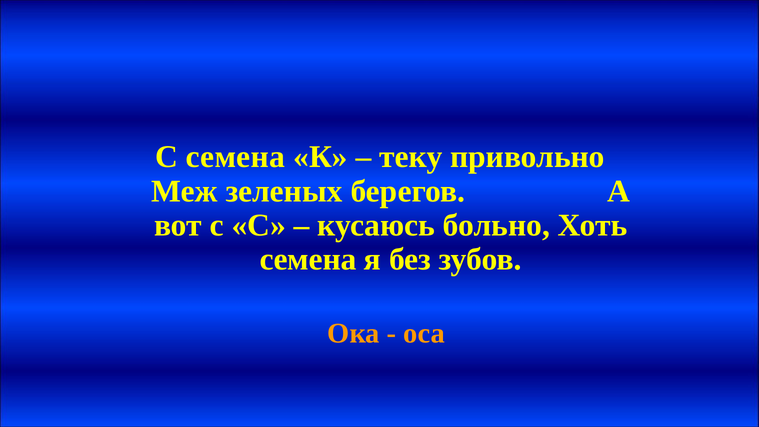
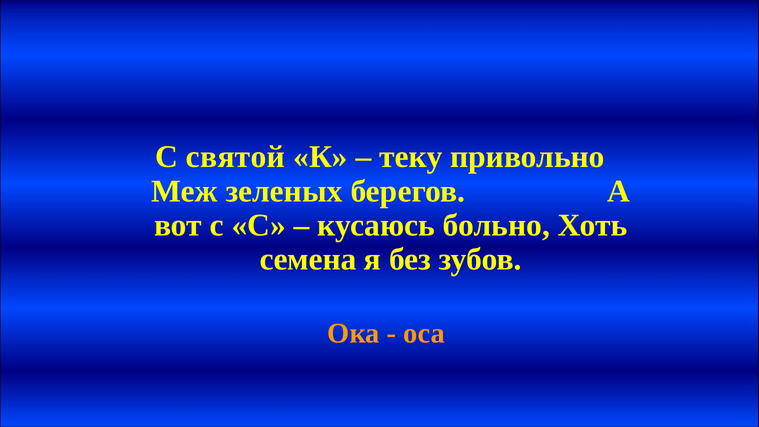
С семена: семена -> святой
